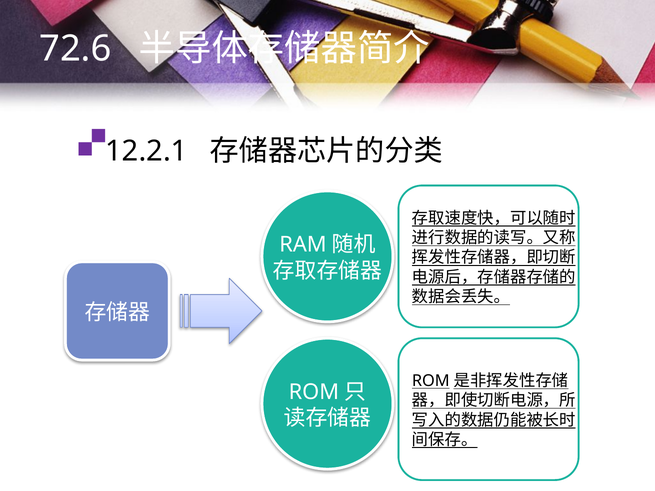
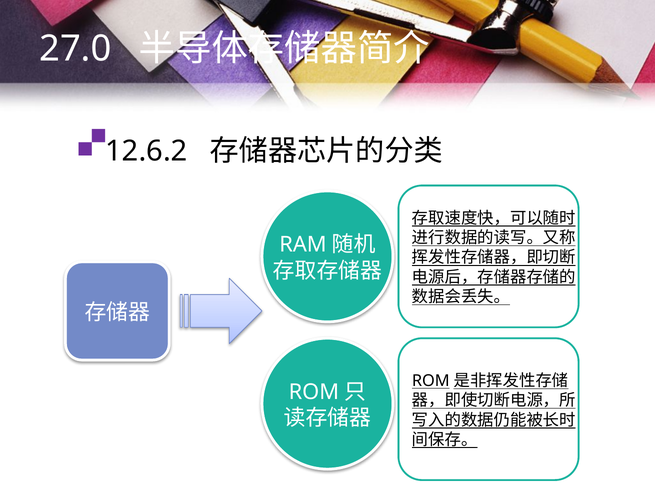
72.6: 72.6 -> 27.0
12.2.1: 12.2.1 -> 12.6.2
